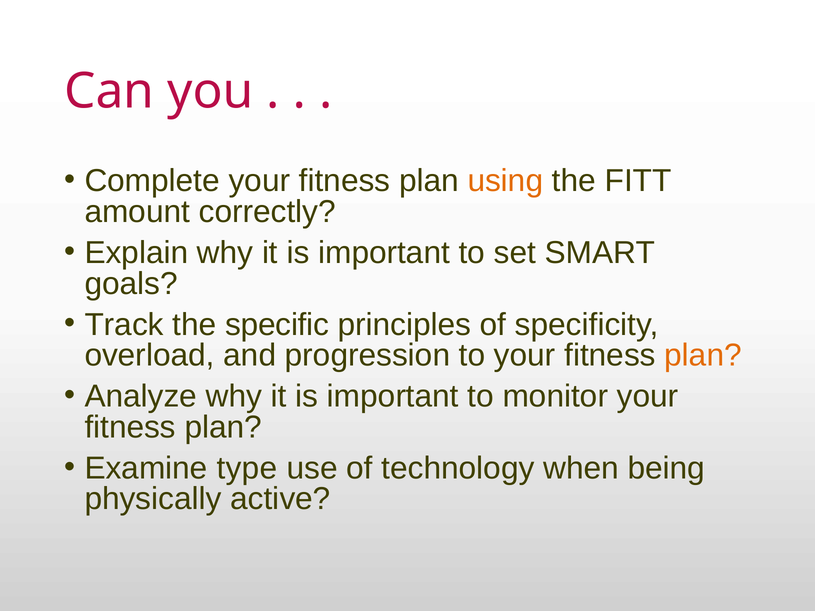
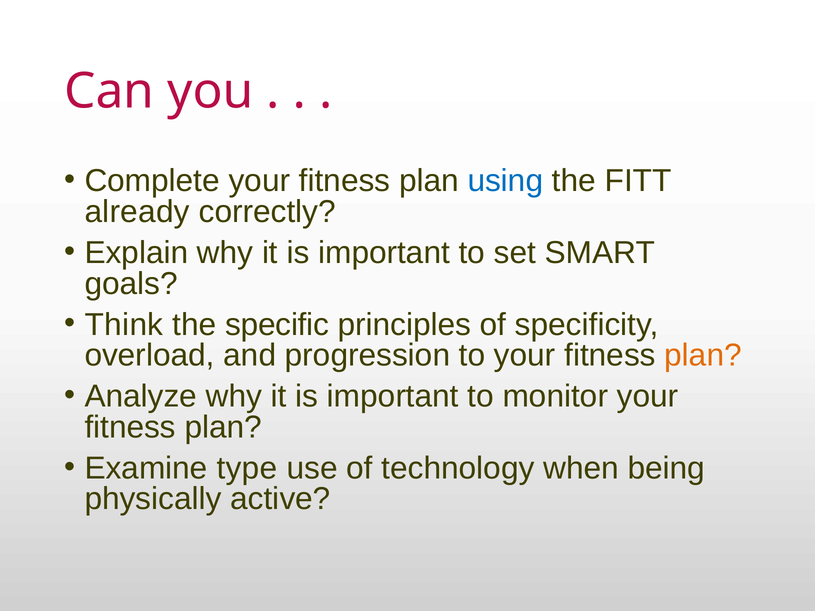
using colour: orange -> blue
amount: amount -> already
Track: Track -> Think
